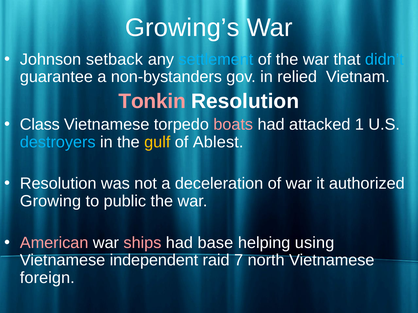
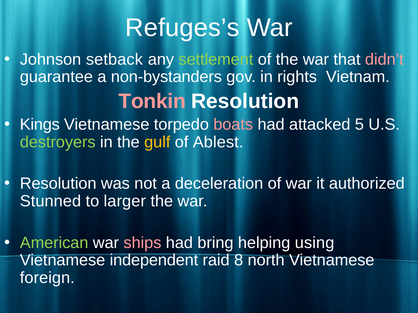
Growing’s: Growing’s -> Refuges’s
settlement colour: light blue -> light green
didn’t colour: light blue -> pink
relied: relied -> rights
Class: Class -> Kings
1: 1 -> 5
destroyers colour: light blue -> light green
Growing: Growing -> Stunned
public: public -> larger
American colour: pink -> light green
base: base -> bring
7: 7 -> 8
